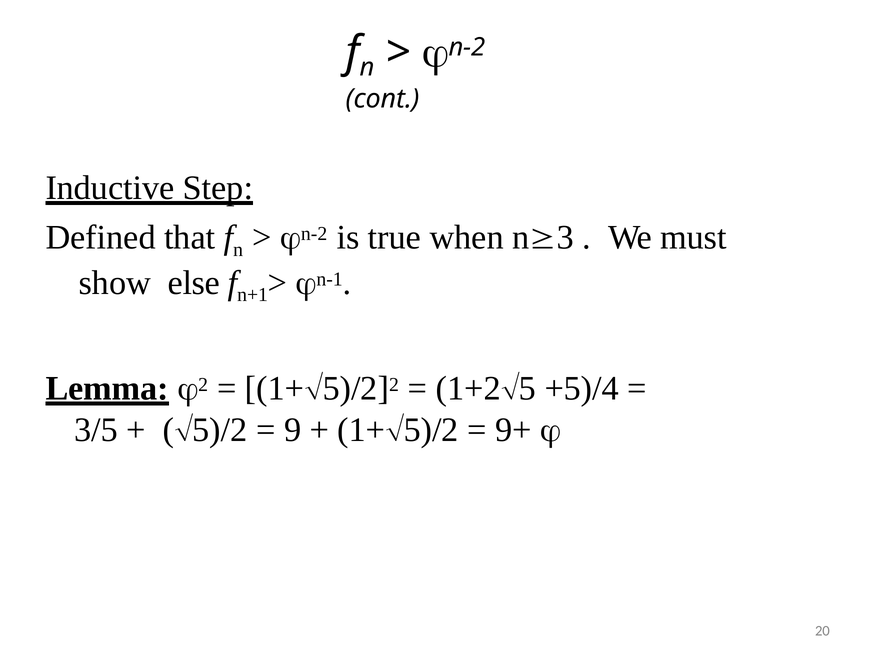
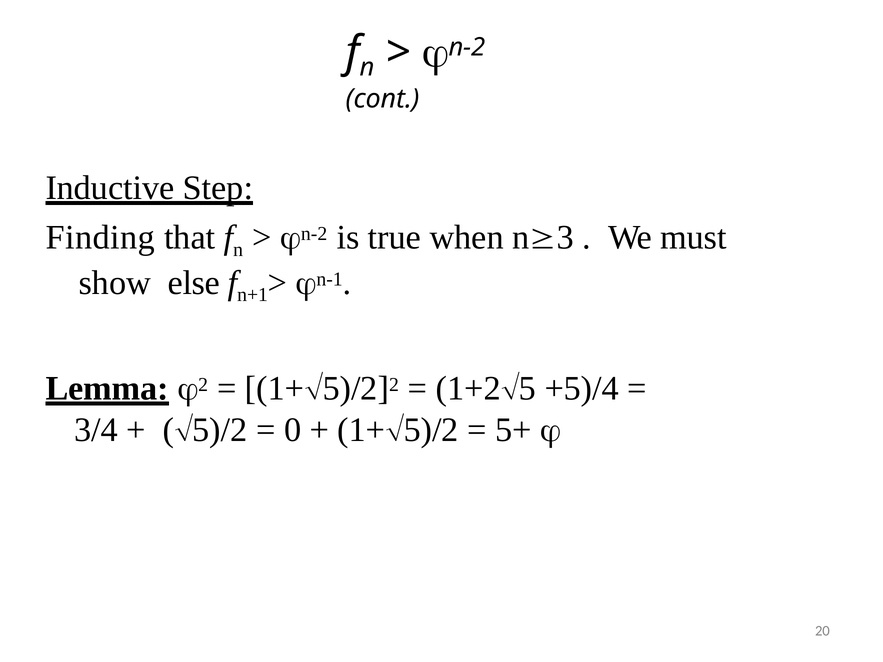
Defined: Defined -> Finding
3/5: 3/5 -> 3/4
9: 9 -> 0
9+: 9+ -> 5+
